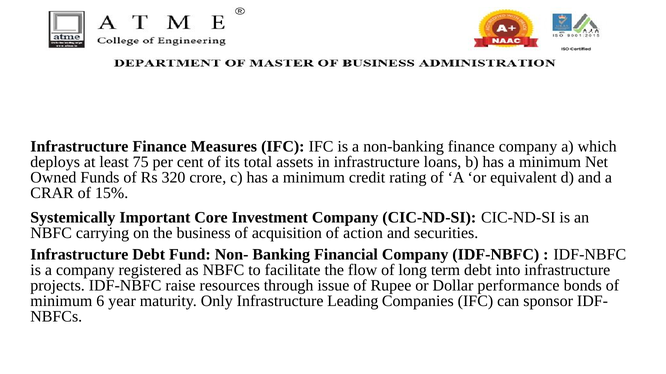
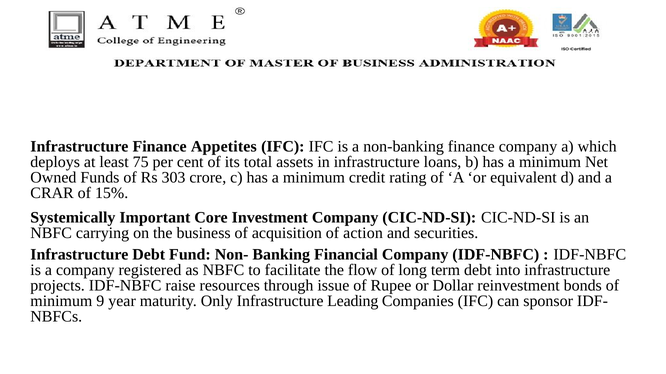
Measures: Measures -> Appetites
320: 320 -> 303
performance: performance -> reinvestment
6: 6 -> 9
